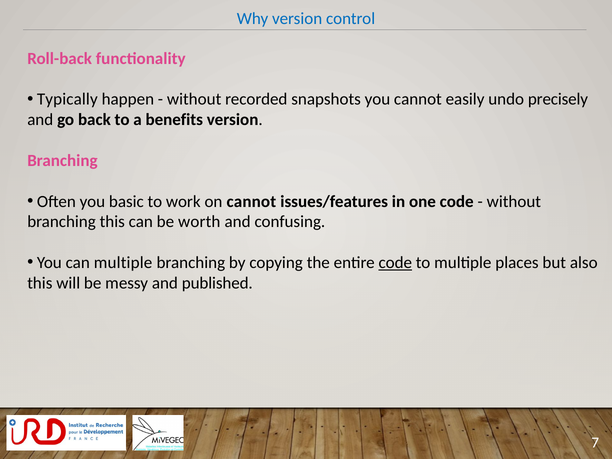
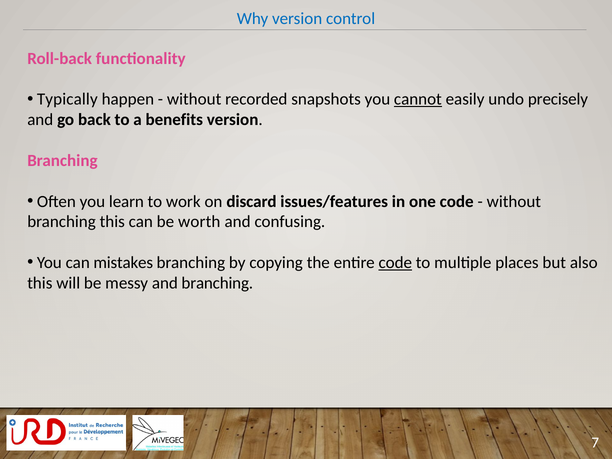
cannot at (418, 99) underline: none -> present
basic: basic -> learn
on cannot: cannot -> discard
can multiple: multiple -> mistakes
and published: published -> branching
